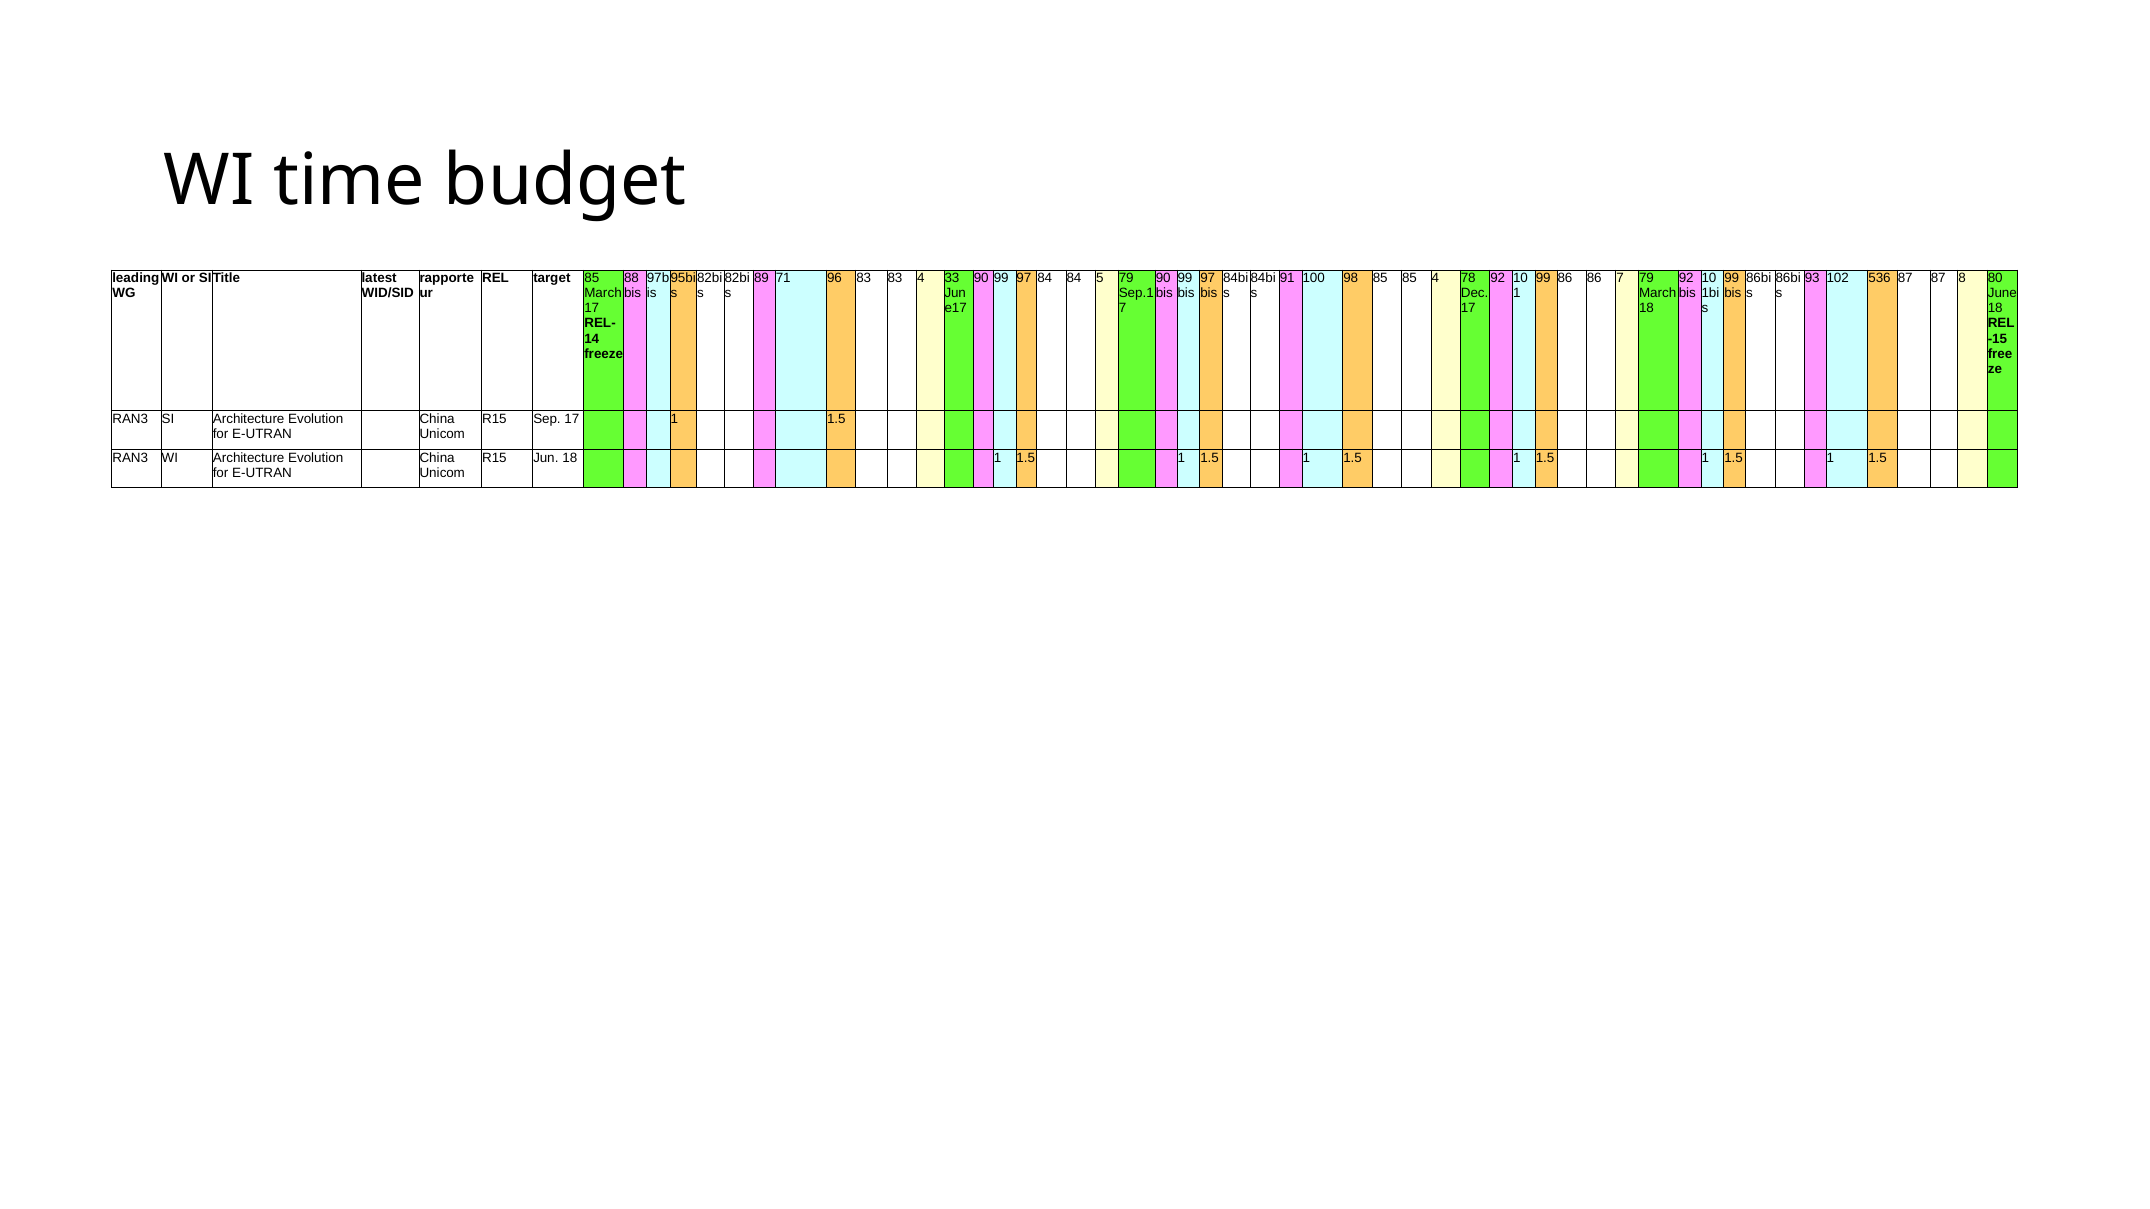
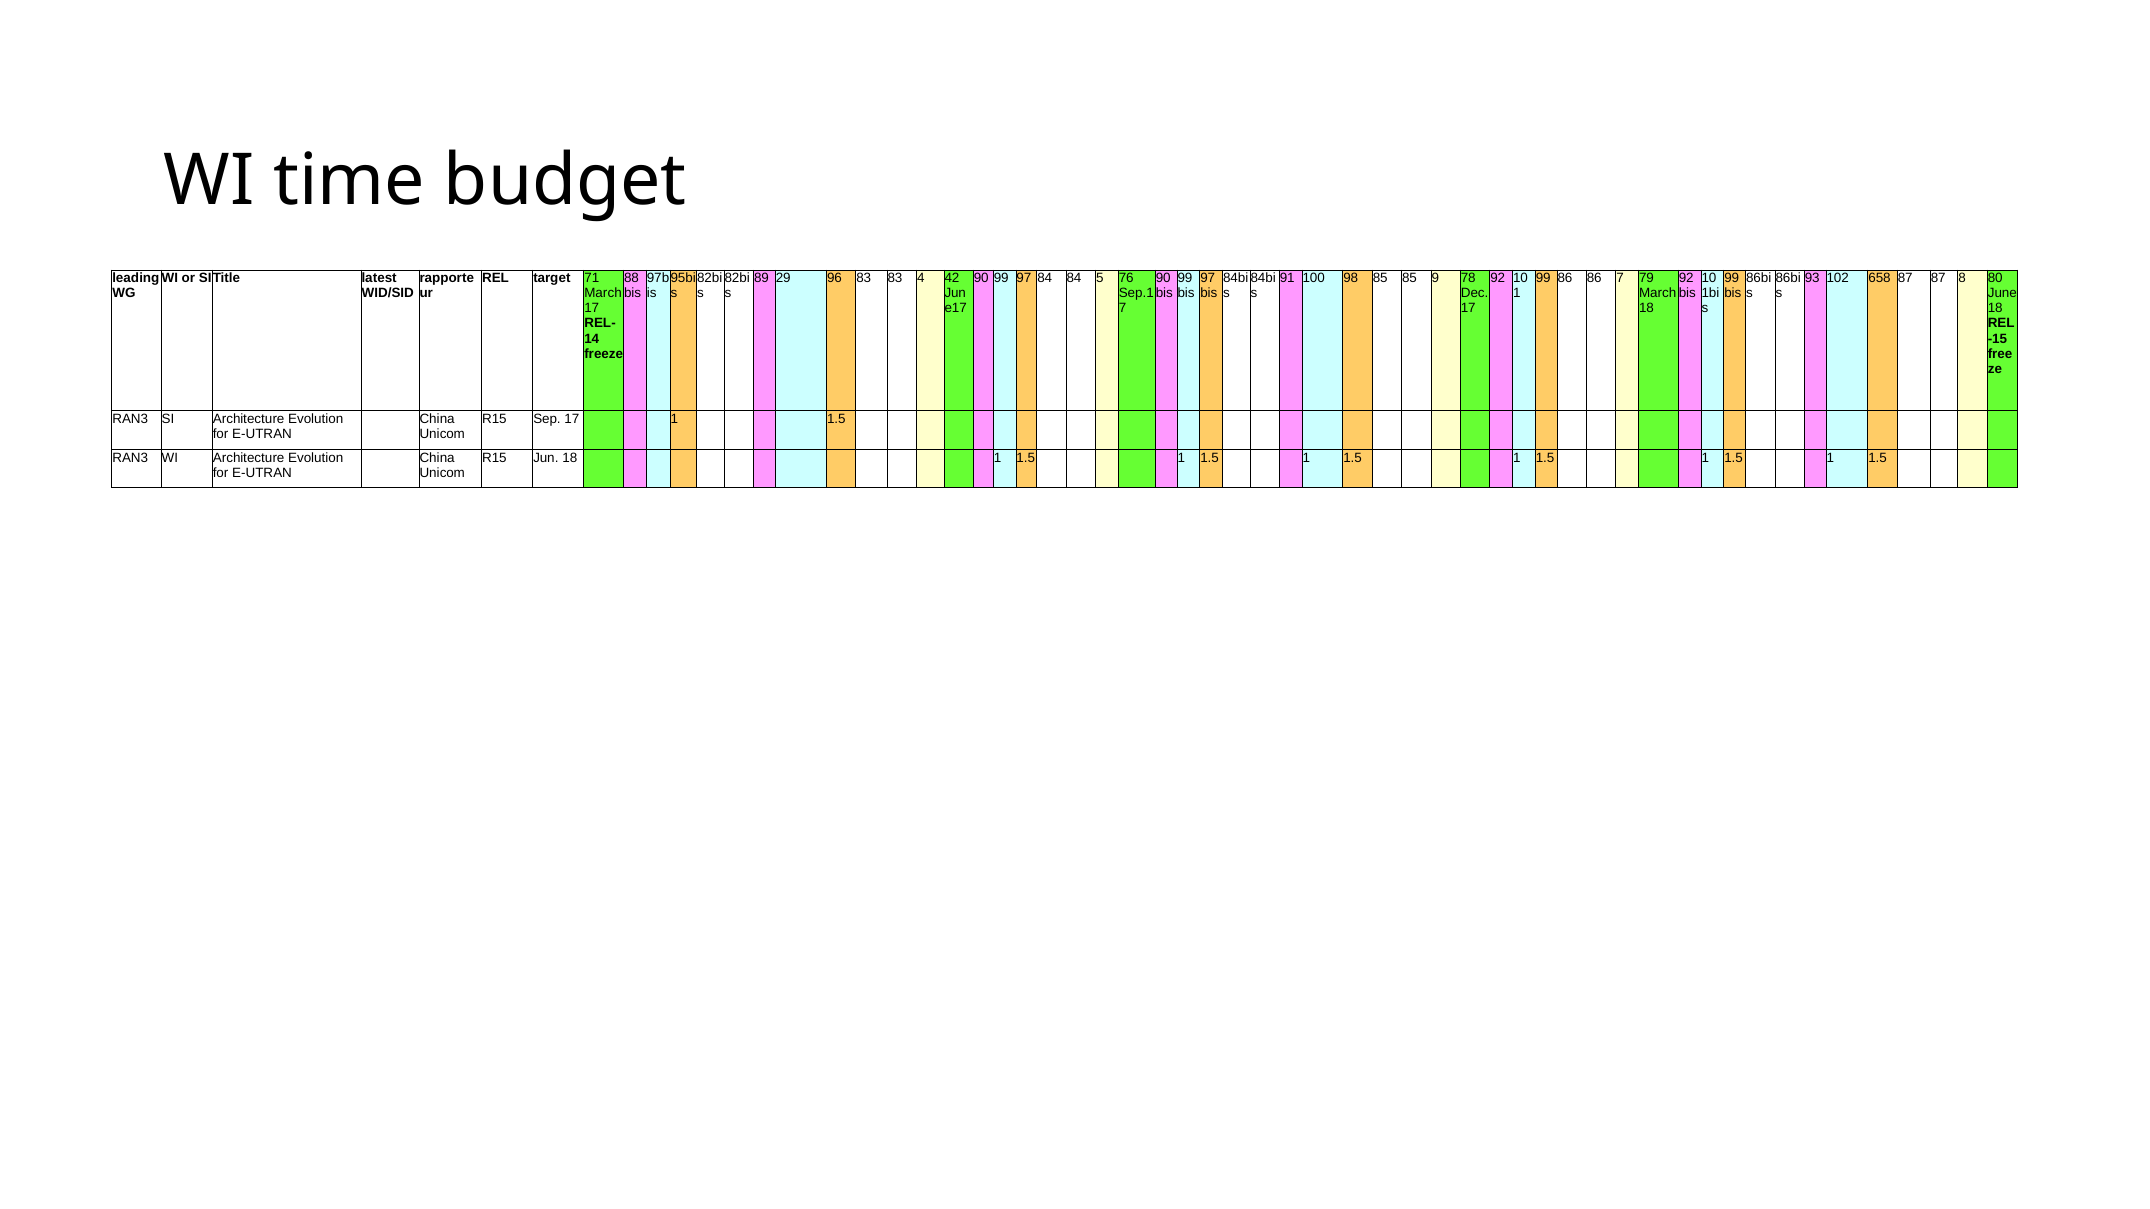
target 85: 85 -> 71
71: 71 -> 29
33: 33 -> 42
5 79: 79 -> 76
85 4: 4 -> 9
536: 536 -> 658
